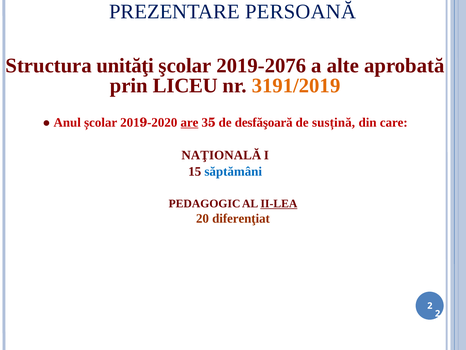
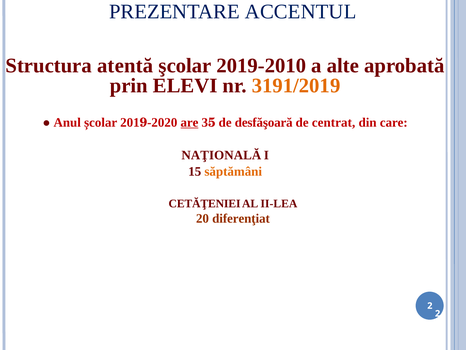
PERSOANĂ: PERSOANĂ -> ACCENTUL
unităţi: unităţi -> atentă
2019-2076: 2019-2076 -> 2019-2010
LICEU: LICEU -> ELEVI
susțină: susțină -> centrat
săptămâni colour: blue -> orange
PEDAGOGIC: PEDAGOGIC -> CETĂŢENIEI
II-LEA underline: present -> none
